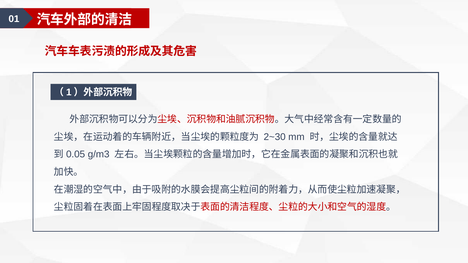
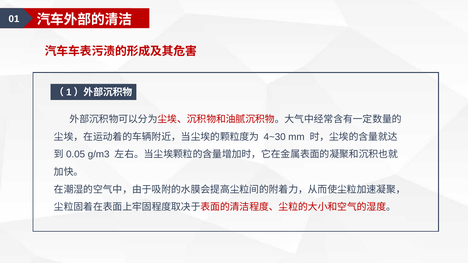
2~30: 2~30 -> 4~30
